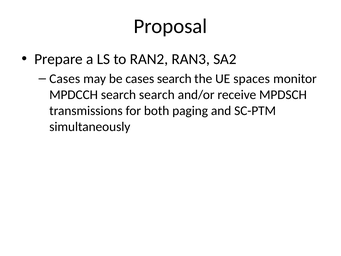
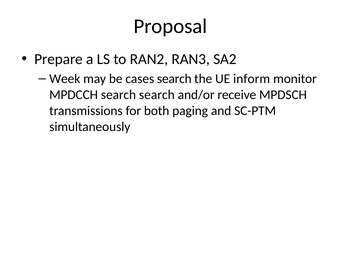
Cases at (65, 79): Cases -> Week
spaces: spaces -> inform
